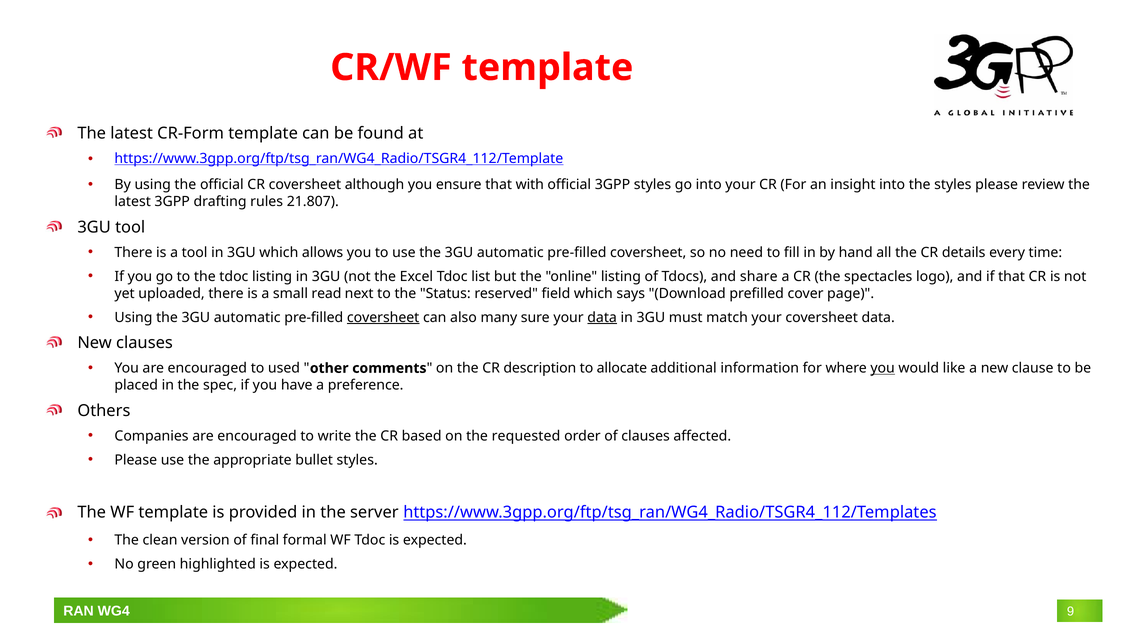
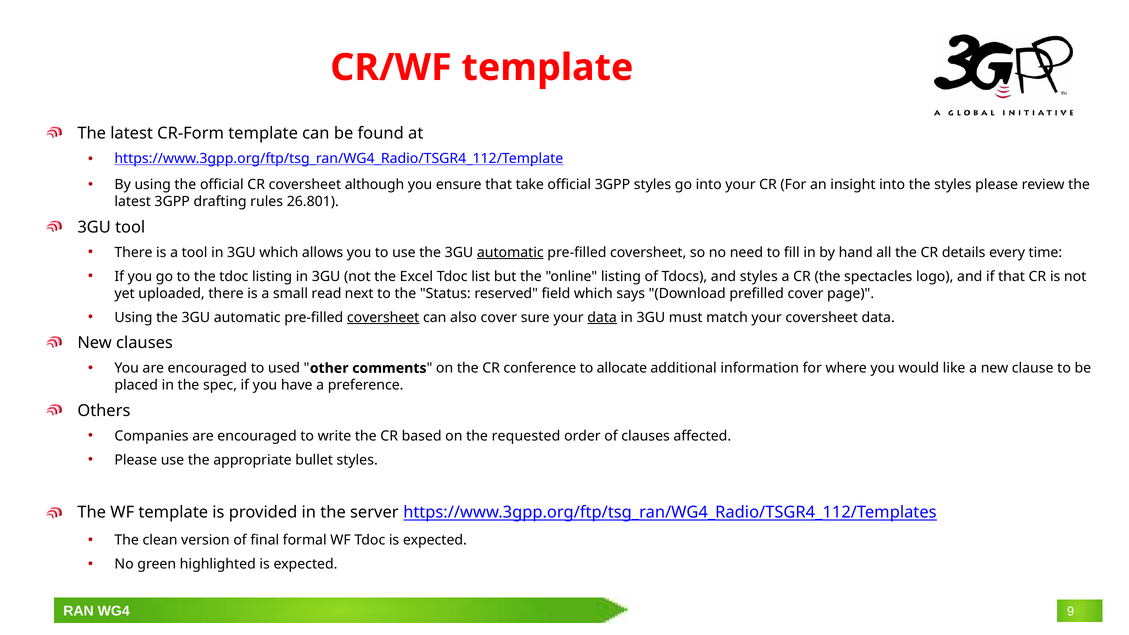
with: with -> take
21.807: 21.807 -> 26.801
automatic at (510, 252) underline: none -> present
and share: share -> styles
also many: many -> cover
description: description -> conference
you at (883, 368) underline: present -> none
